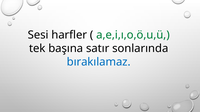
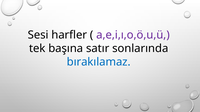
a,e,i,ı,o,ö,u,ü colour: green -> purple
